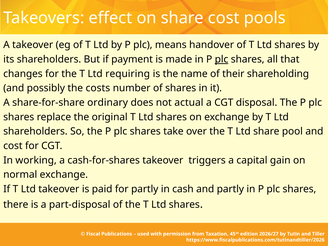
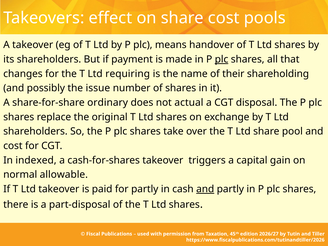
costs: costs -> issue
working: working -> indexed
normal exchange: exchange -> allowable
and at (205, 189) underline: none -> present
